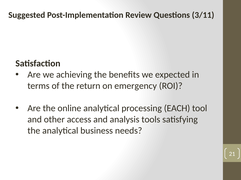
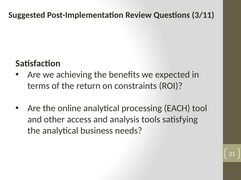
emergency: emergency -> constraints
